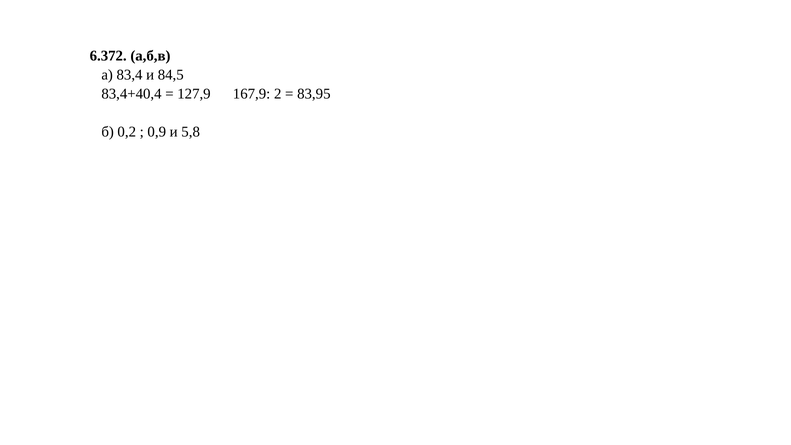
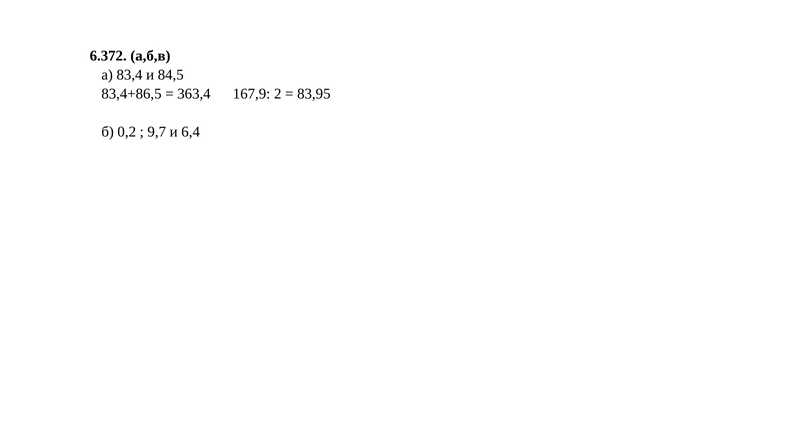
83,4+40,4: 83,4+40,4 -> 83,4+86,5
127,9: 127,9 -> 363,4
0,9: 0,9 -> 9,7
5,8: 5,8 -> 6,4
